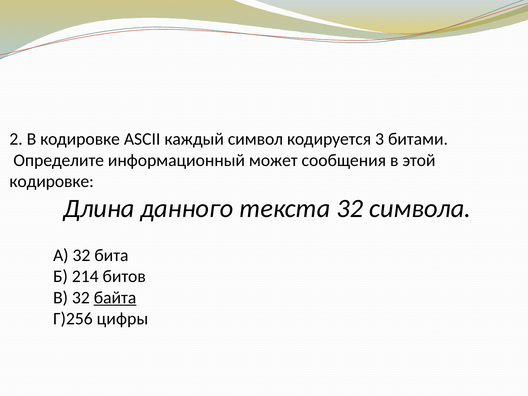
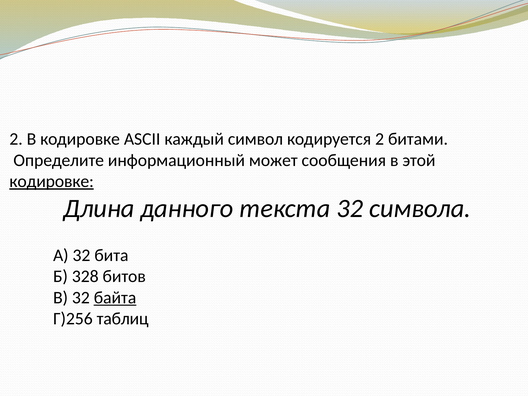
кодируется 3: 3 -> 2
кодировке at (52, 181) underline: none -> present
214: 214 -> 328
цифры: цифры -> таблиц
